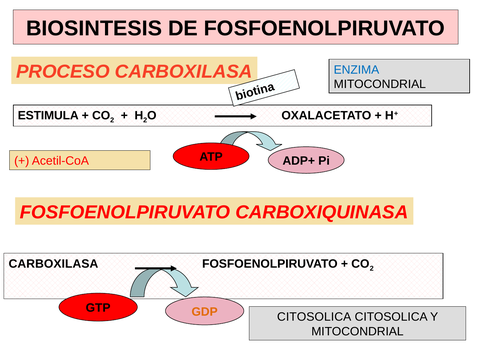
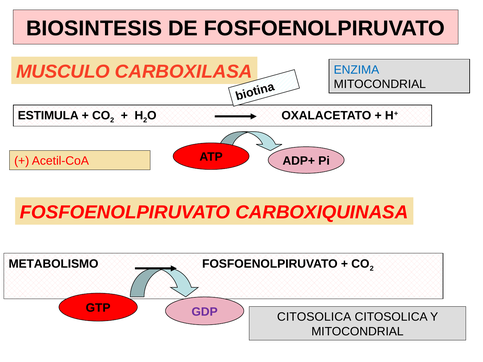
PROCESO: PROCESO -> MUSCULO
CARBOXILASA at (53, 264): CARBOXILASA -> METABOLISMO
GDP colour: orange -> purple
